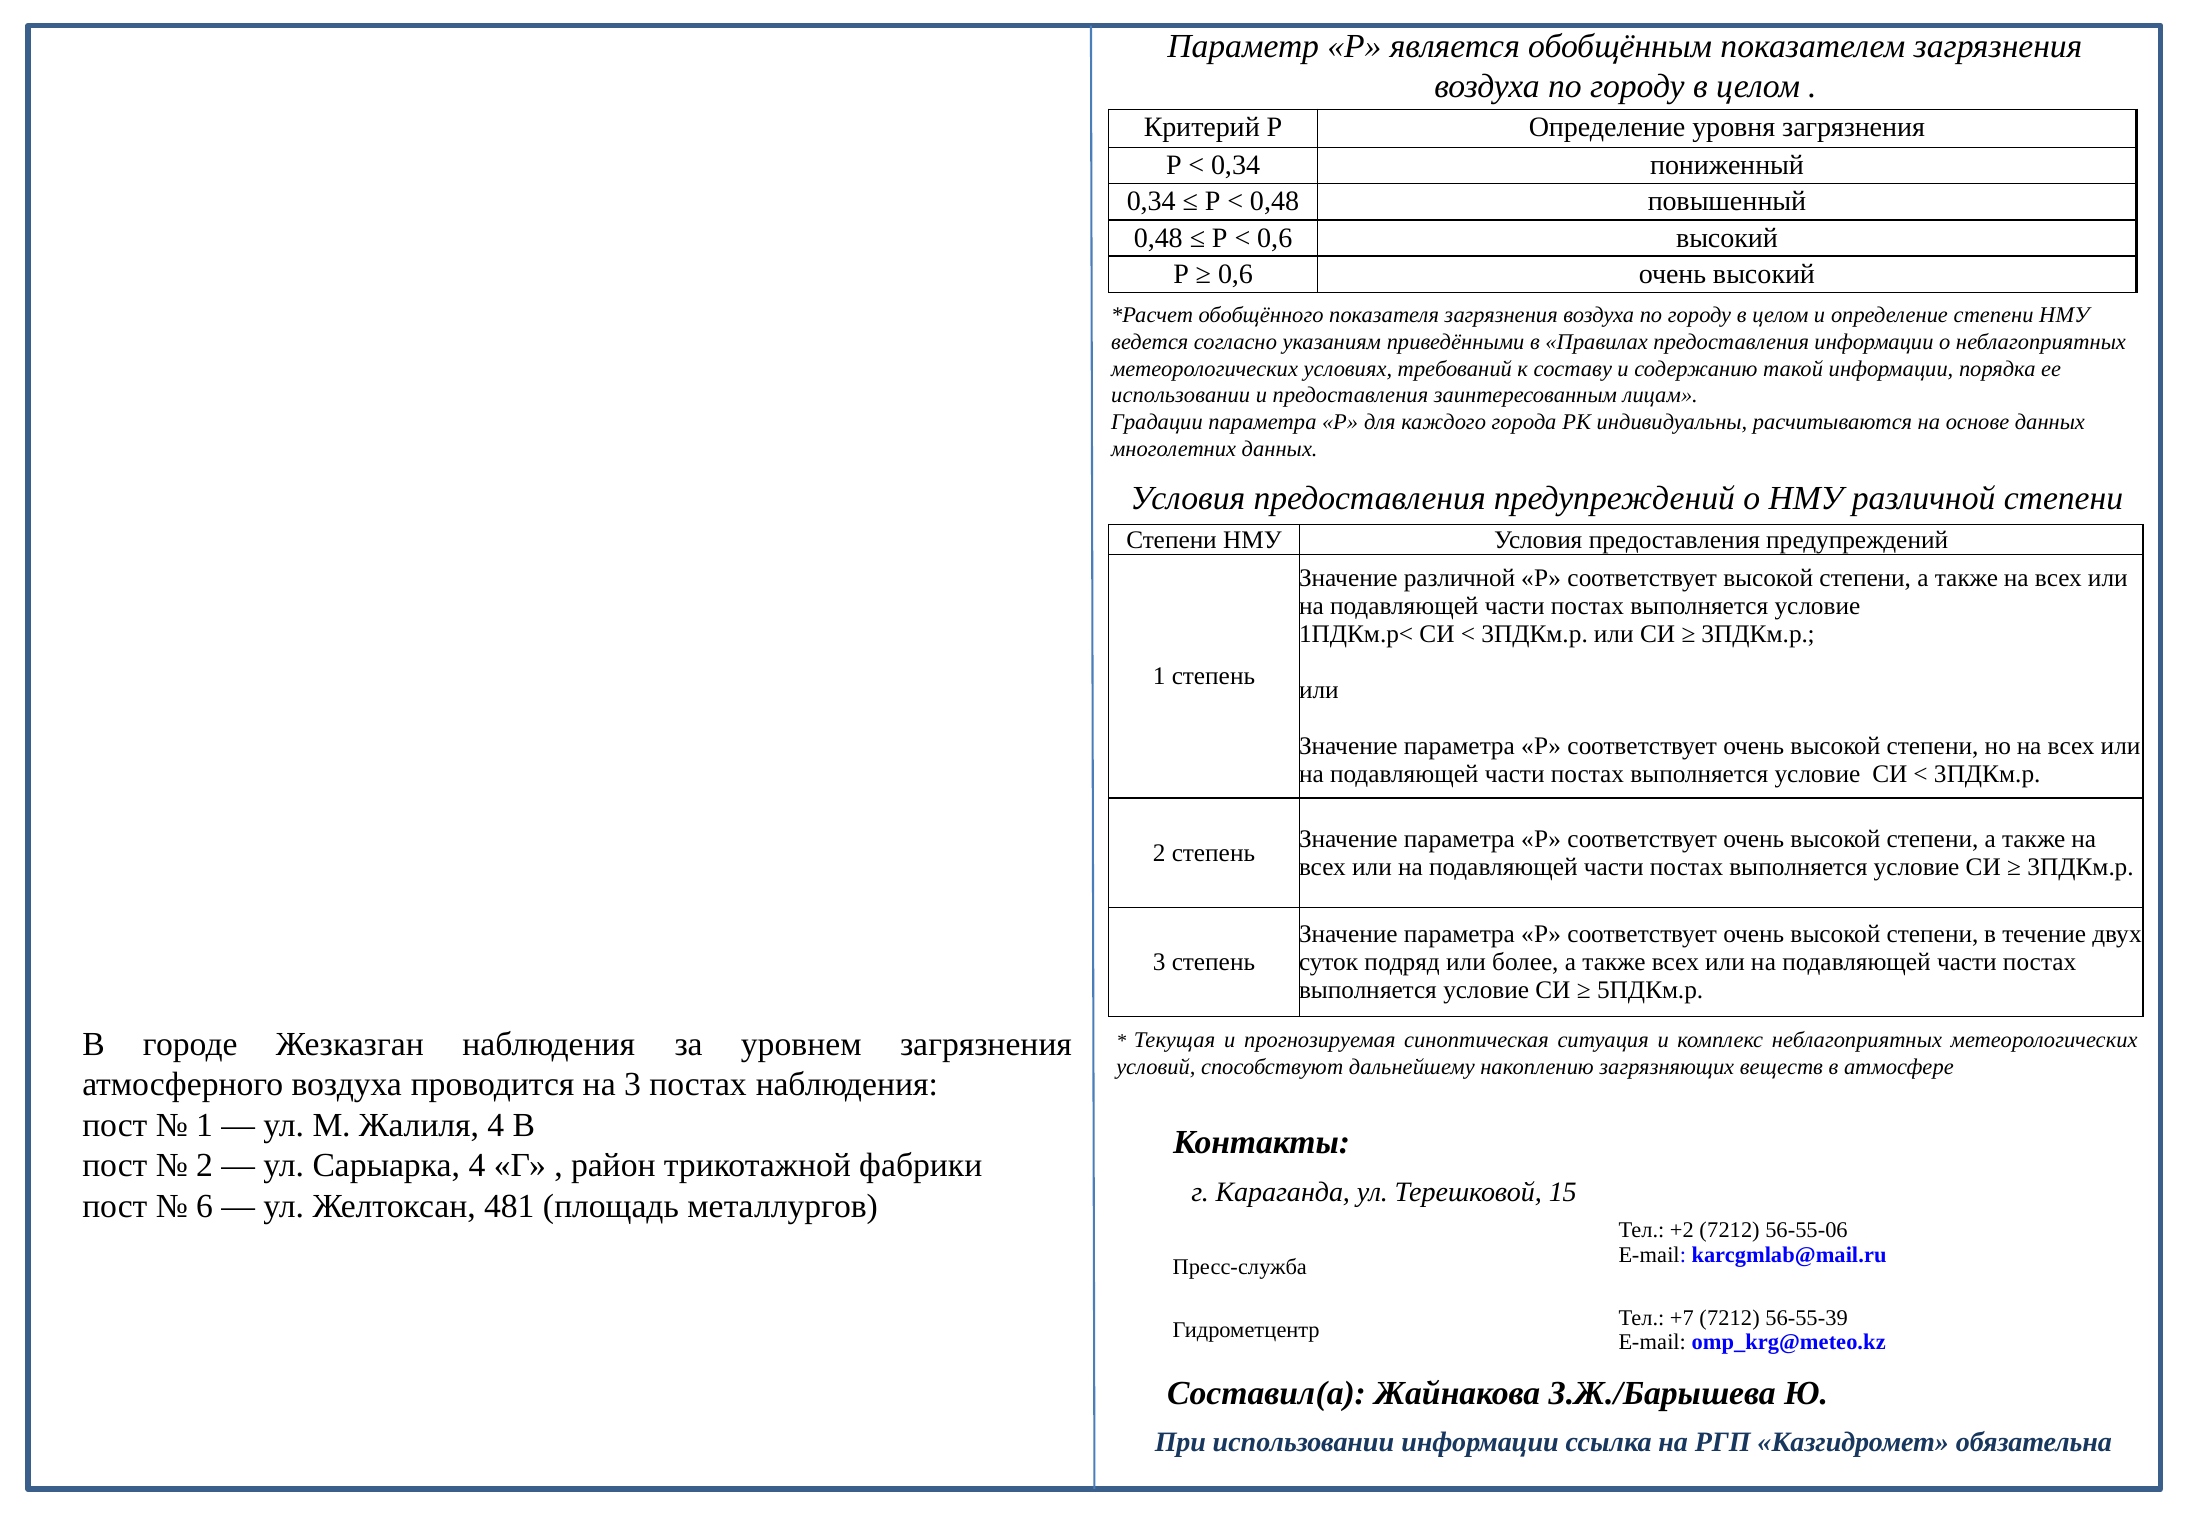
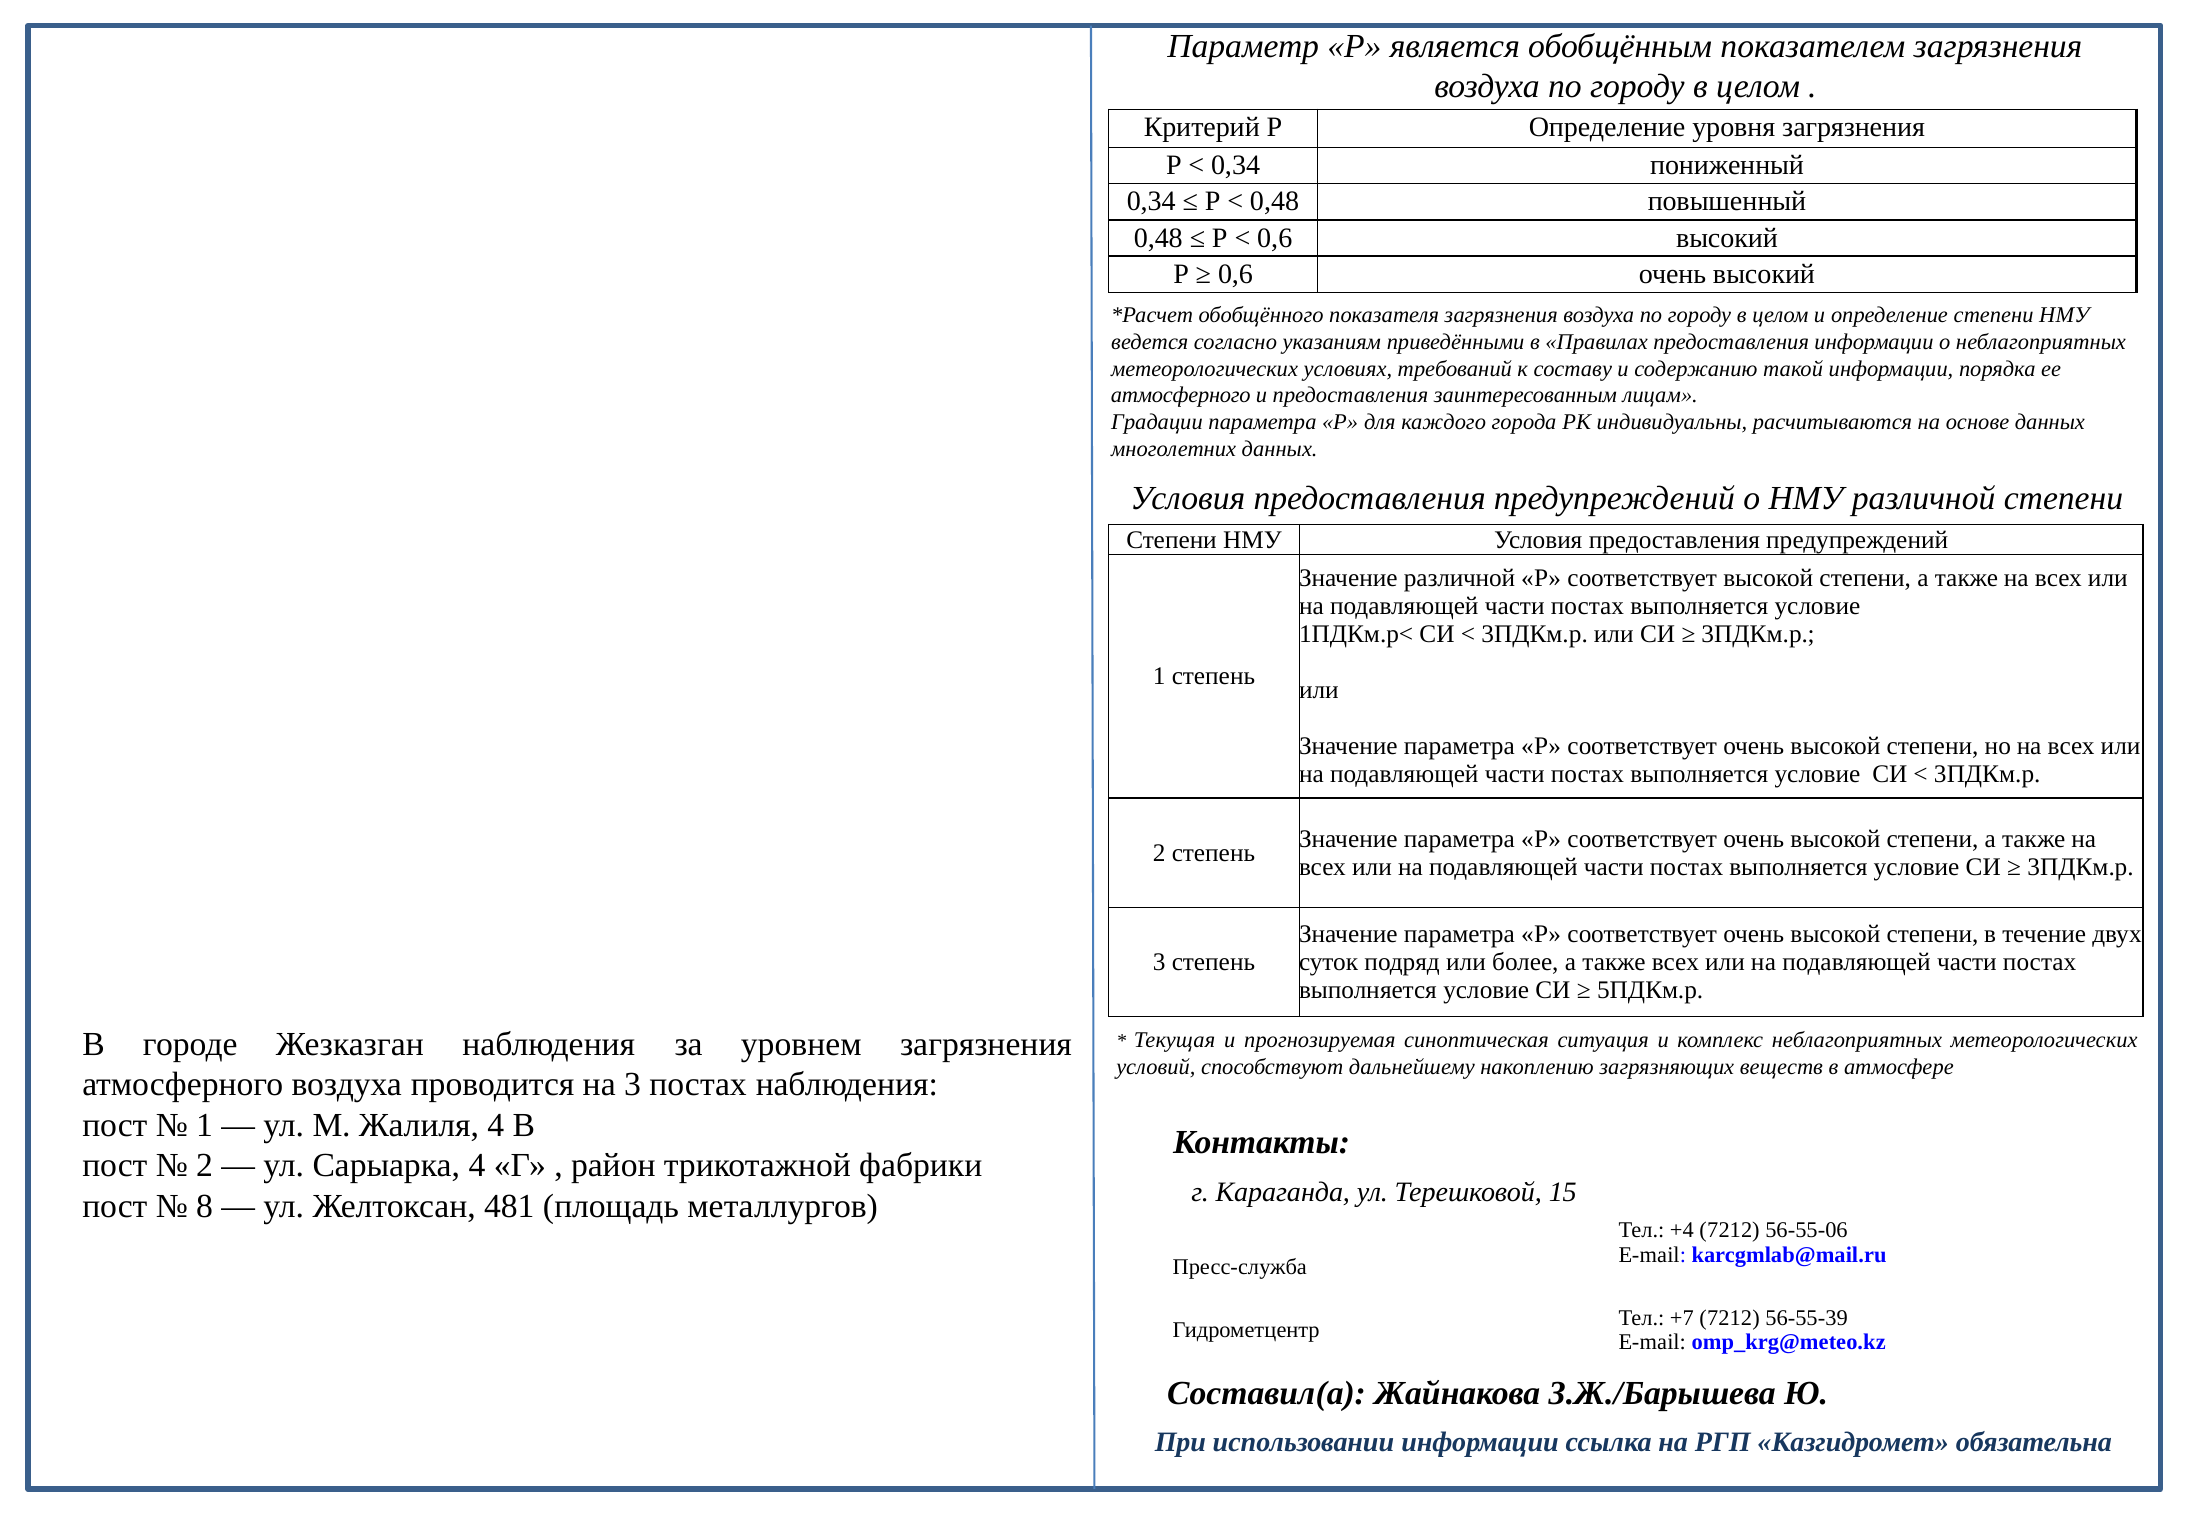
использовании at (1181, 396): использовании -> атмосферного
6: 6 -> 8
+2: +2 -> +4
